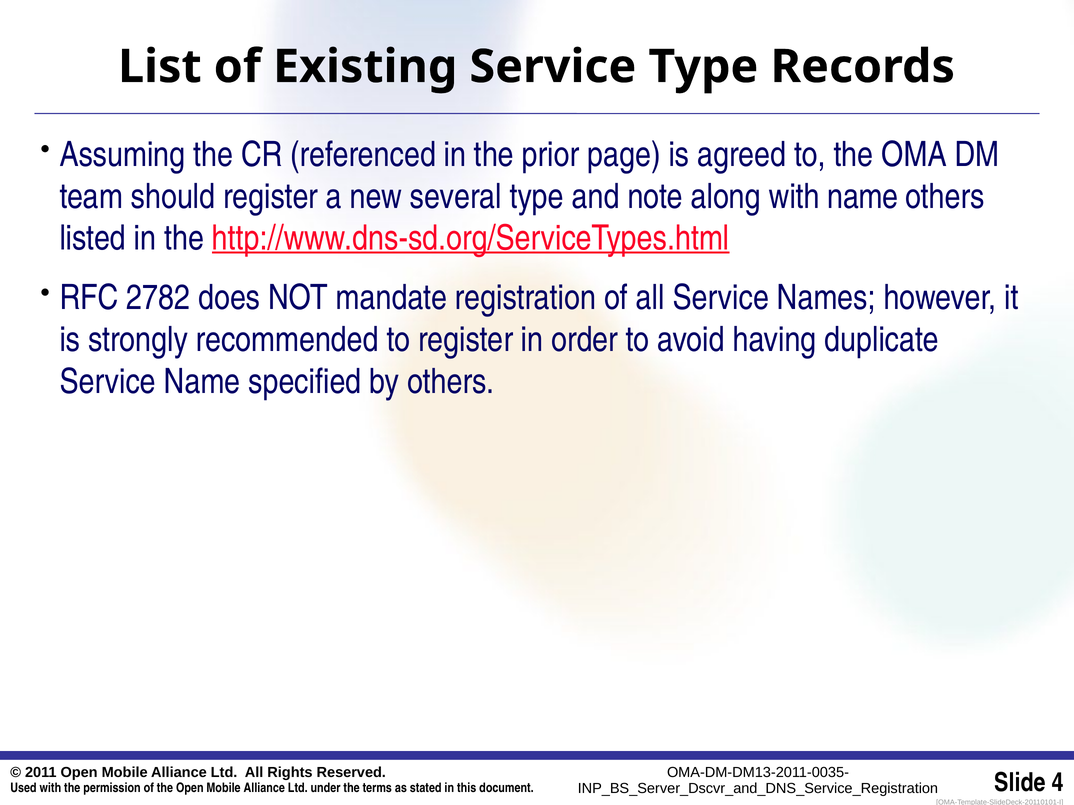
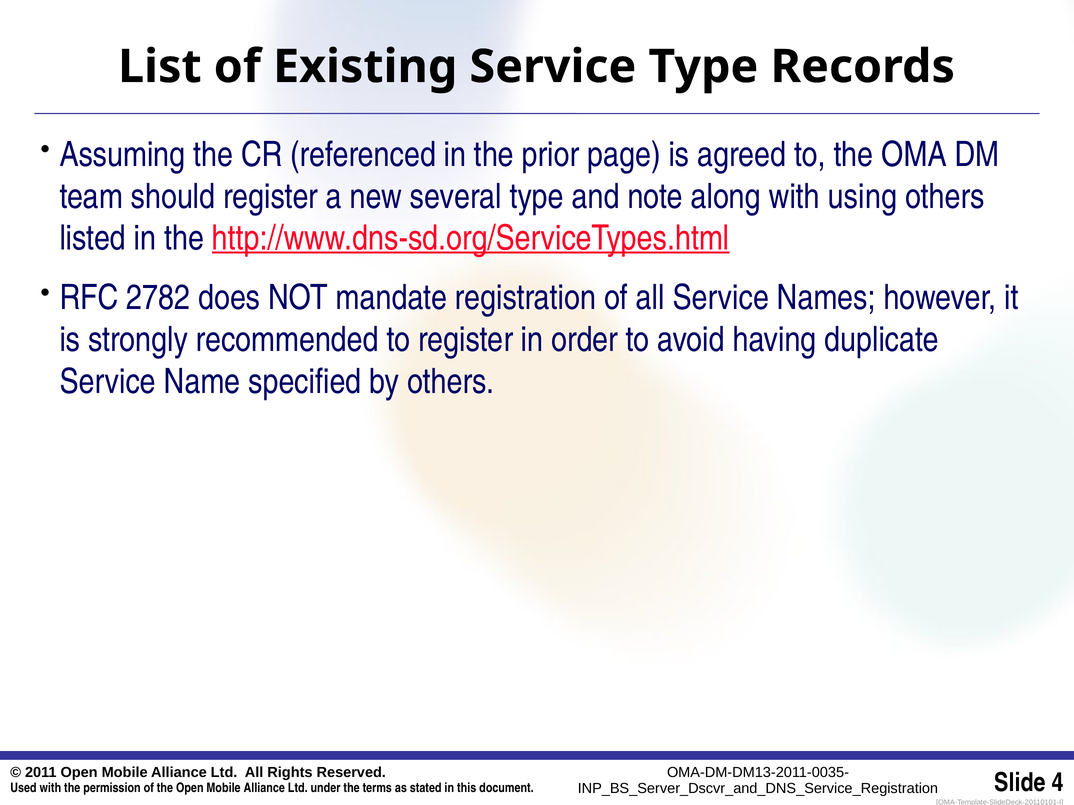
with name: name -> using
